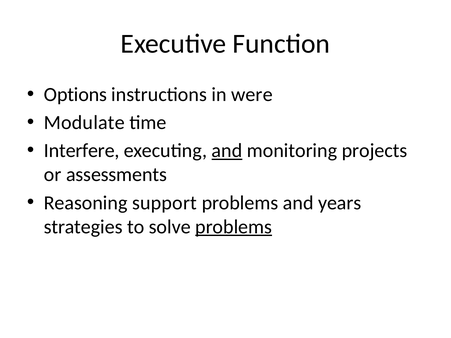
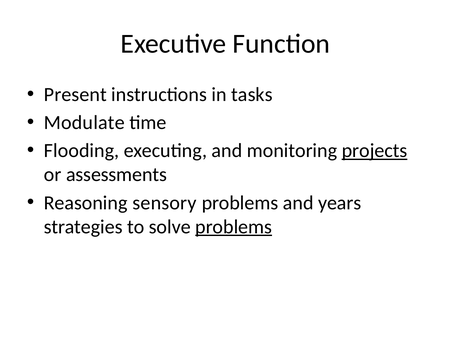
Options: Options -> Present
were: were -> tasks
Interfere: Interfere -> Flooding
and at (227, 151) underline: present -> none
projects underline: none -> present
support: support -> sensory
